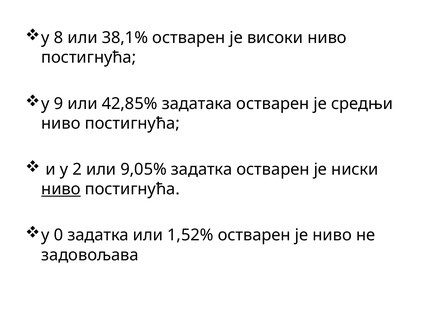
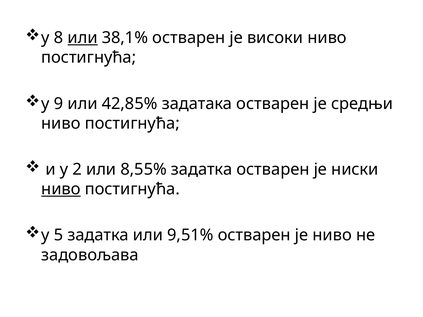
или at (83, 38) underline: none -> present
9,05%: 9,05% -> 8,55%
0: 0 -> 5
1,52%: 1,52% -> 9,51%
